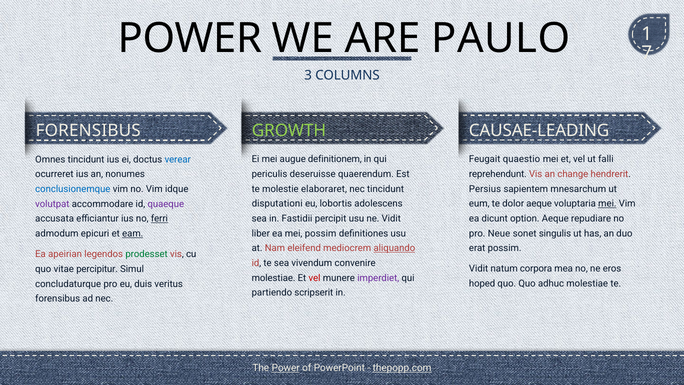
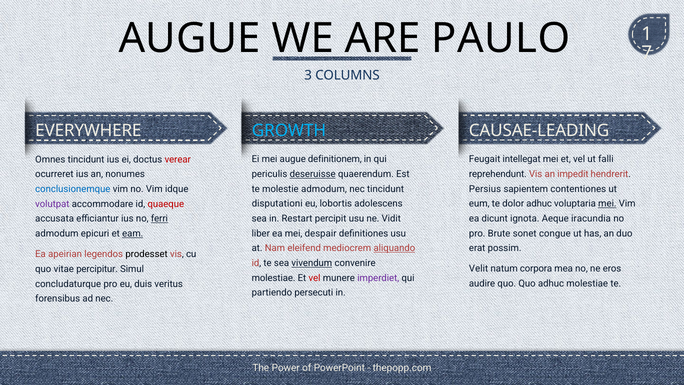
POWER at (190, 38): POWER -> AUGUE
GROWTH colour: light green -> light blue
FORENSIBUS at (88, 131): FORENSIBUS -> EVERYWHERE
quaestio: quaestio -> intellegat
verear colour: blue -> red
change: change -> impedit
deseruisse underline: none -> present
molestie elaboraret: elaboraret -> admodum
mnesarchum: mnesarchum -> contentiones
dolor aeque: aeque -> adhuc
quaeque colour: purple -> red
Fastidii: Fastidii -> Restart
option: option -> ignota
repudiare: repudiare -> iracundia
mei possim: possim -> despair
Neue: Neue -> Brute
singulis: singulis -> congue
prodesset colour: green -> black
vivendum underline: none -> present
Vidit at (479, 269): Vidit -> Velit
hoped: hoped -> audire
scripserit: scripserit -> persecuti
Power at (286, 367) underline: present -> none
thepopp.com underline: present -> none
